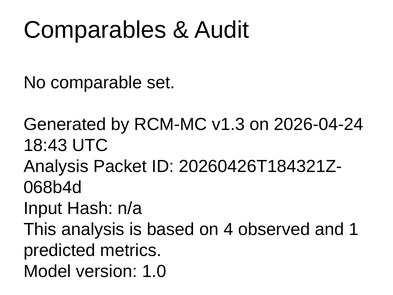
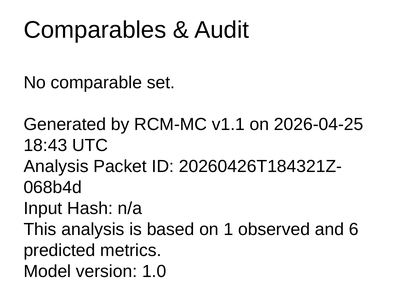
v1.3: v1.3 -> v1.1
2026-04-24: 2026-04-24 -> 2026-04-25
4: 4 -> 1
1: 1 -> 6
